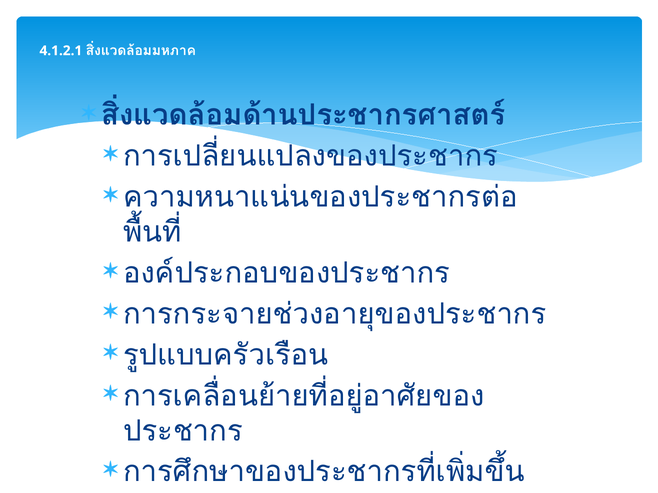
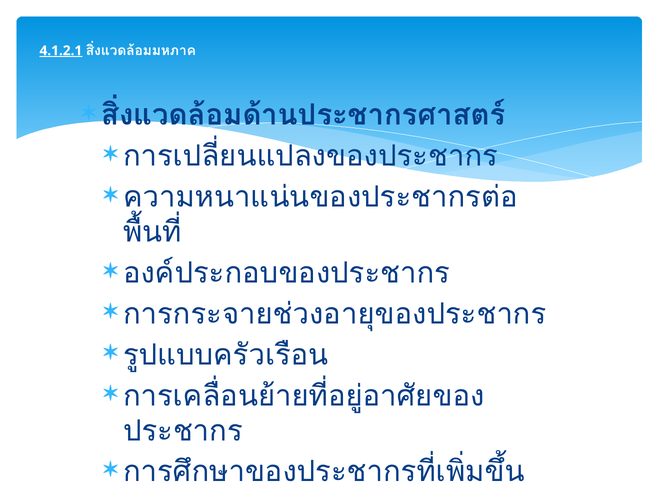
4.1.2.1 underline: none -> present
